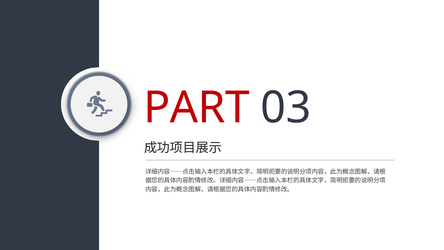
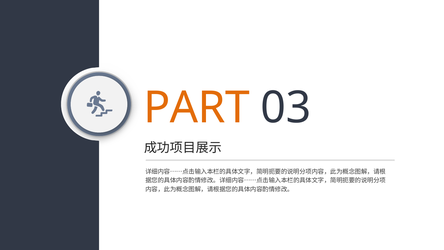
PART colour: red -> orange
